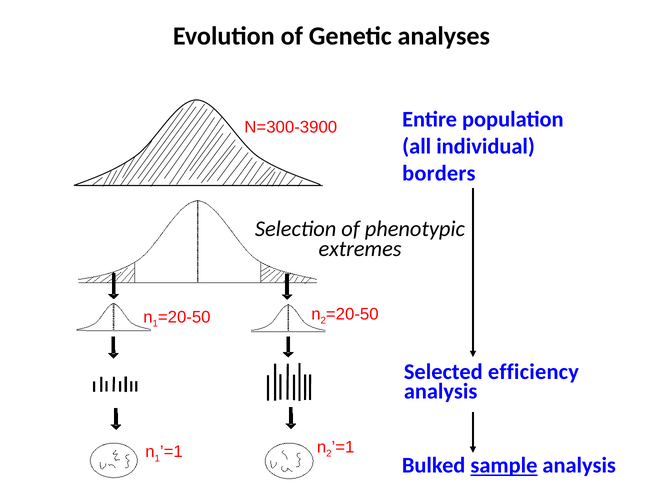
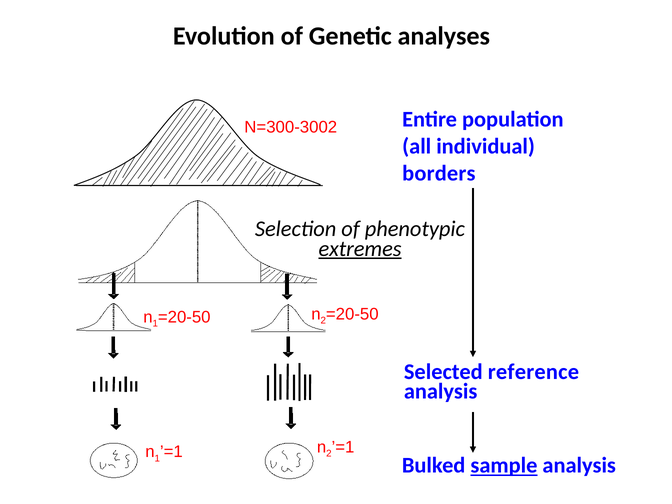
N=300-3900: N=300-3900 -> N=300-3002
extremes underline: none -> present
efficiency: efficiency -> reference
